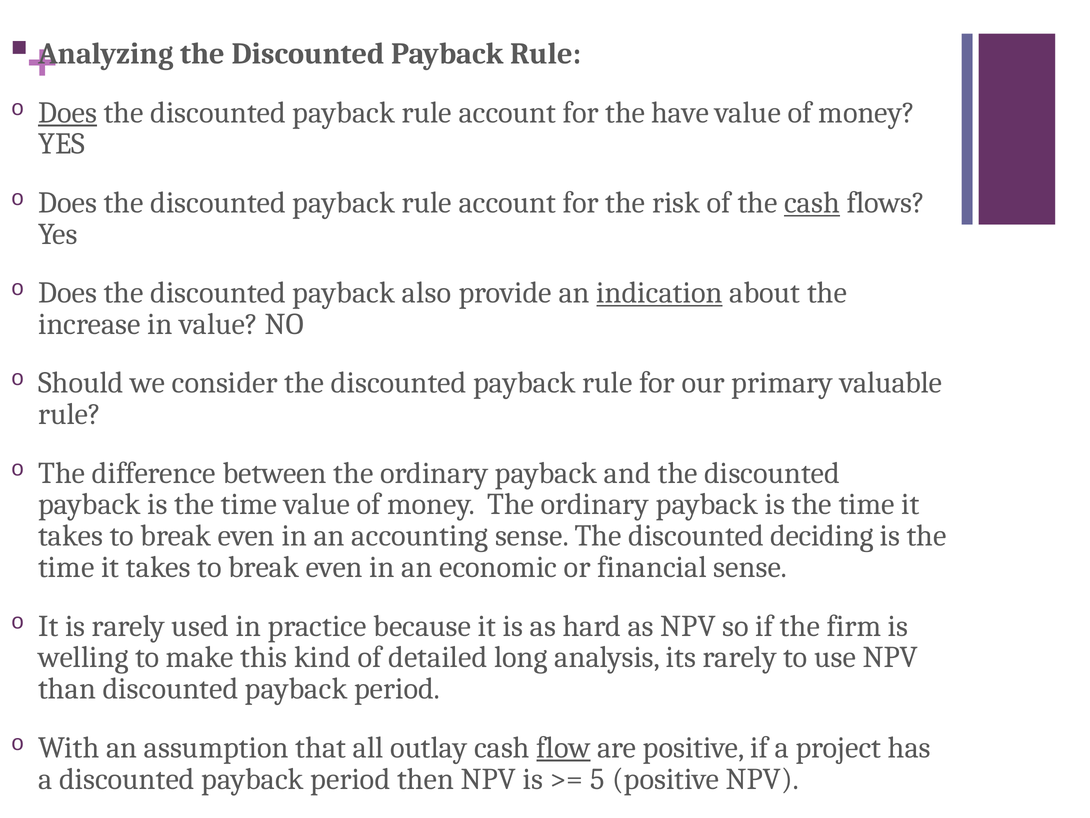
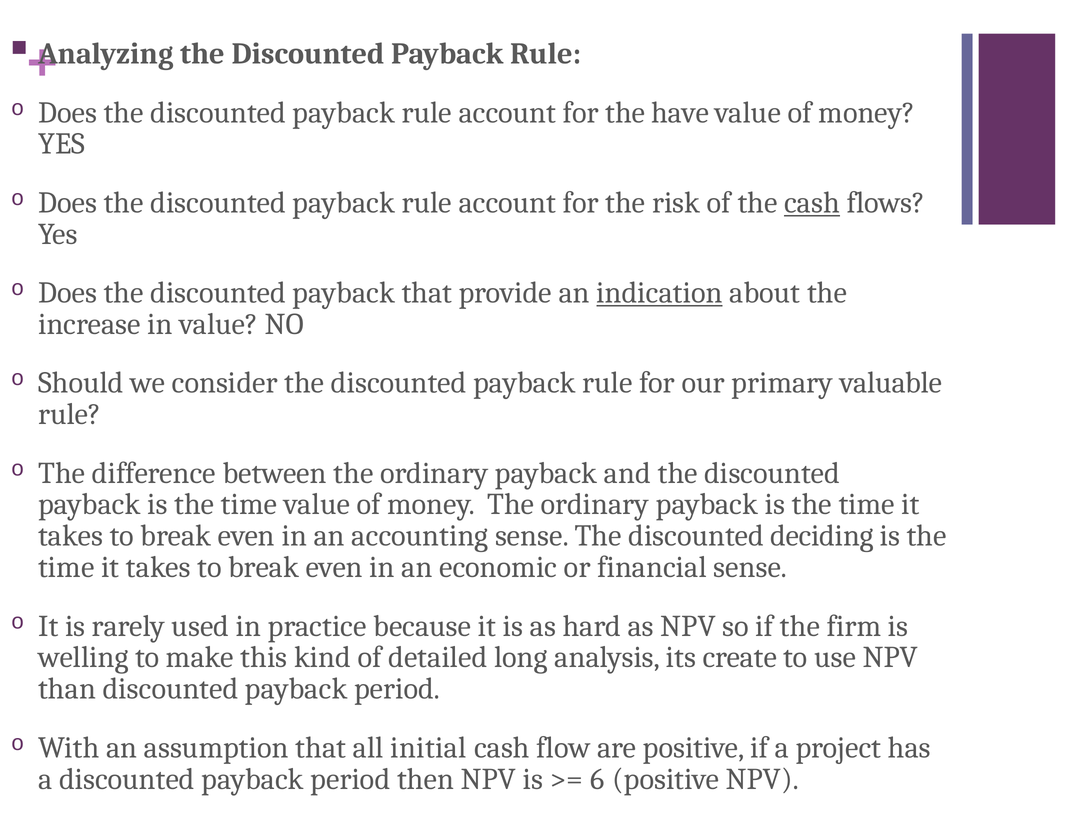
Does at (68, 112) underline: present -> none
payback also: also -> that
its rarely: rarely -> create
outlay: outlay -> initial
flow underline: present -> none
5: 5 -> 6
